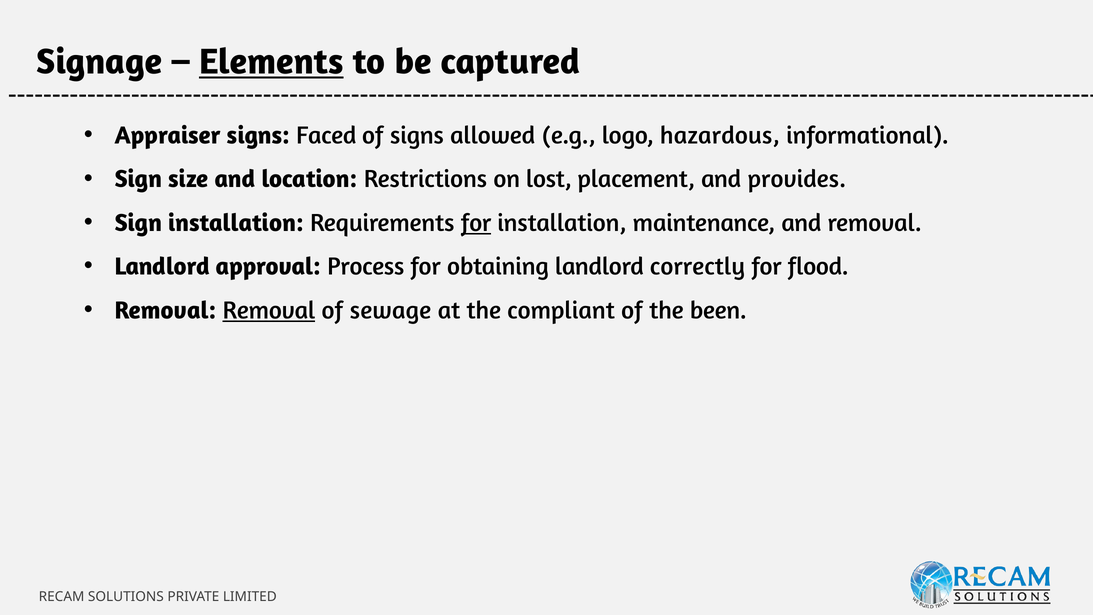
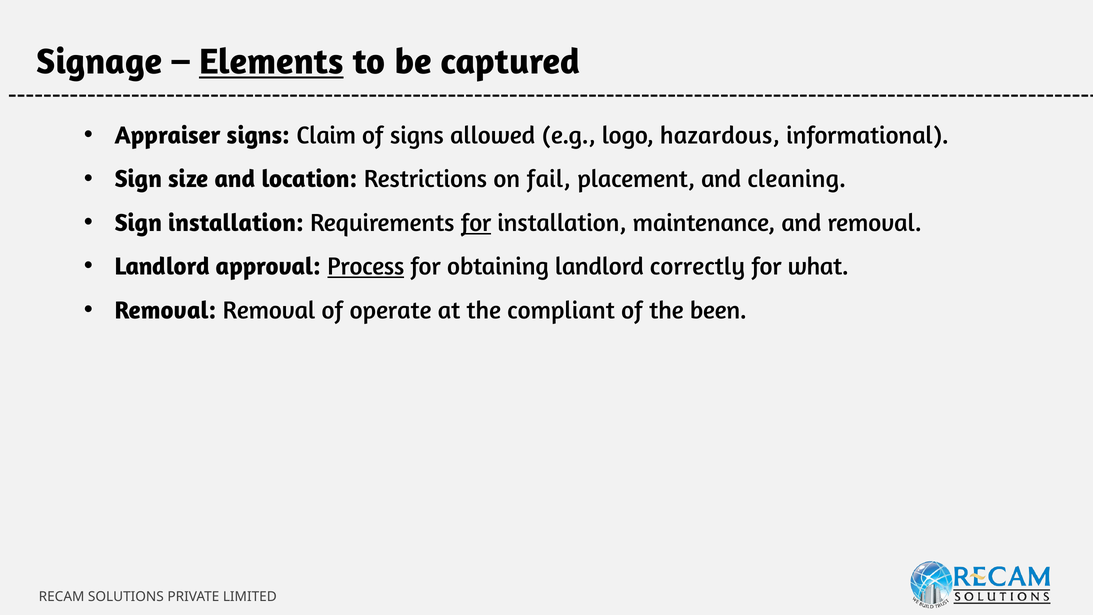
Faced: Faced -> Claim
lost: lost -> fail
provides: provides -> cleaning
Process underline: none -> present
flood: flood -> what
Removal at (269, 310) underline: present -> none
sewage: sewage -> operate
